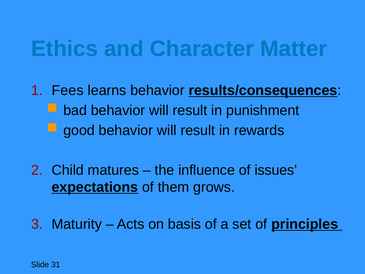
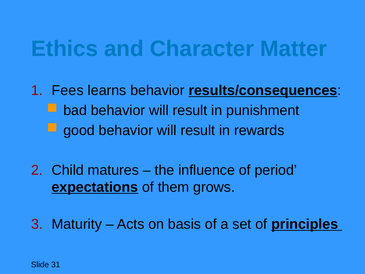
issues: issues -> period
